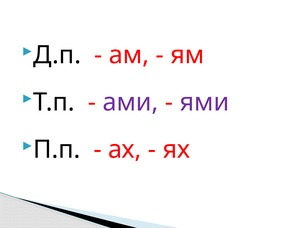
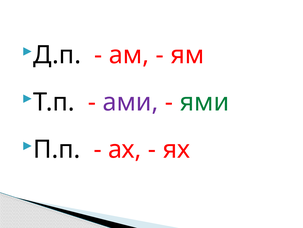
ями colour: purple -> green
